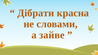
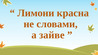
Дібрати: Дібрати -> Лимони
